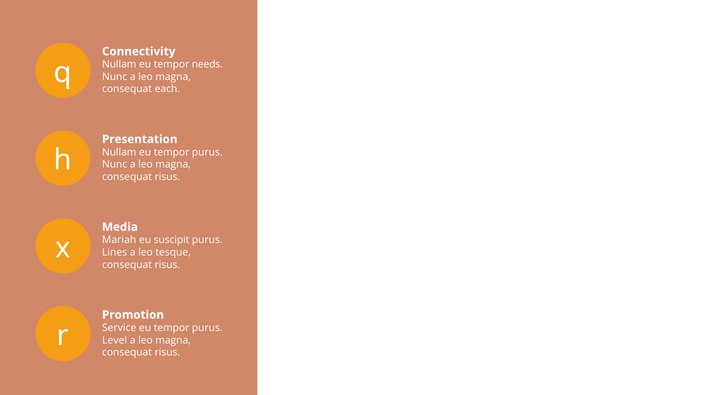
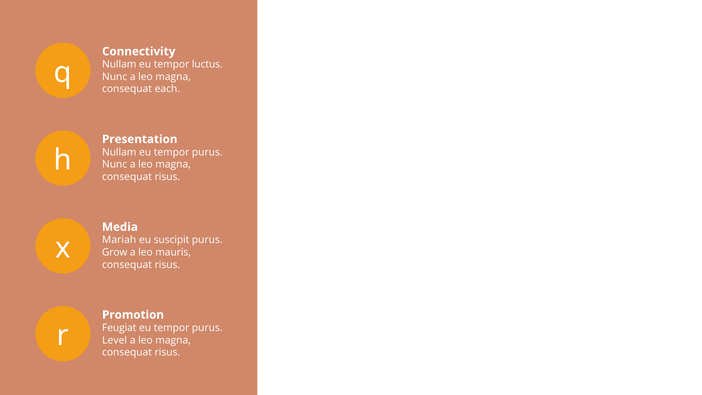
needs: needs -> luctus
Lines: Lines -> Grow
tesque: tesque -> mauris
Service: Service -> Feugiat
